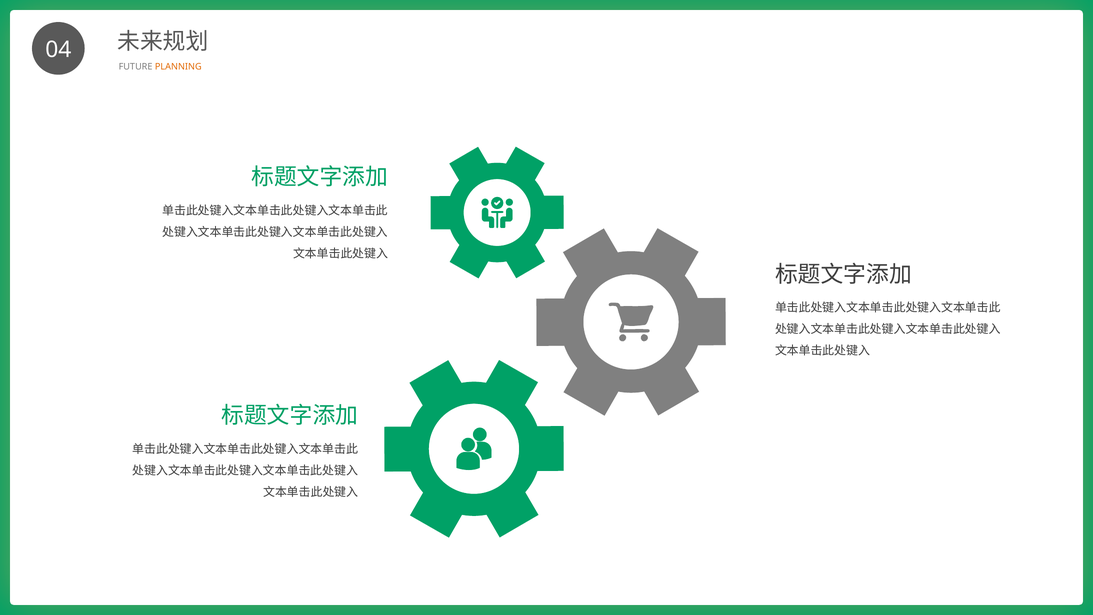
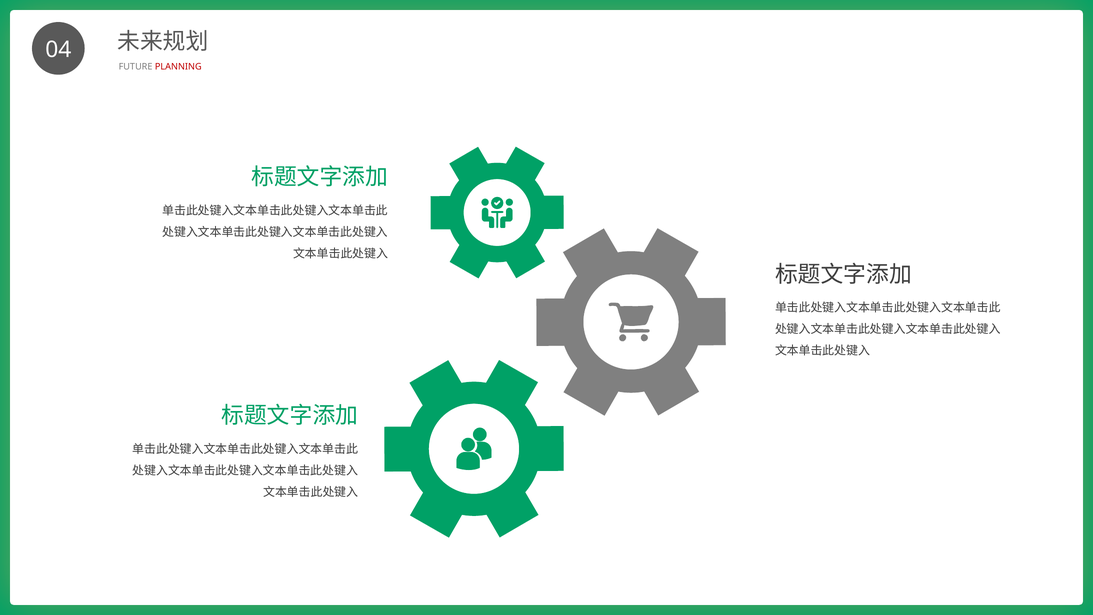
PLANNING colour: orange -> red
